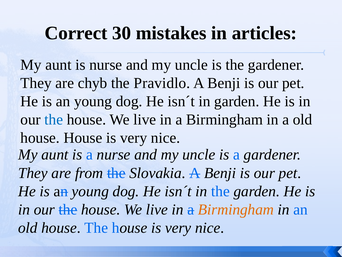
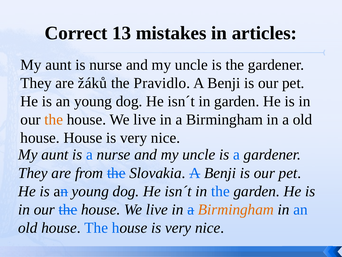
30: 30 -> 13
chyb: chyb -> žáků
the at (54, 119) colour: blue -> orange
